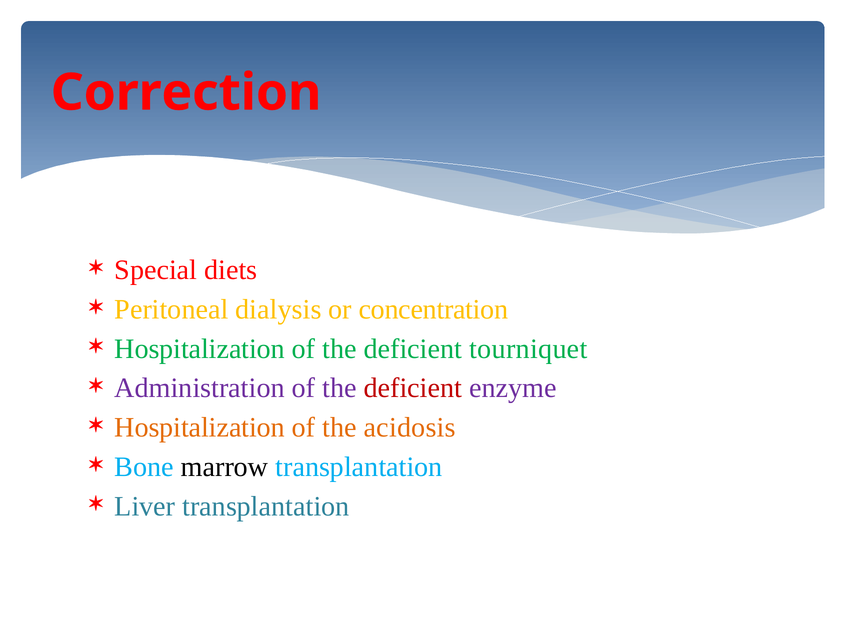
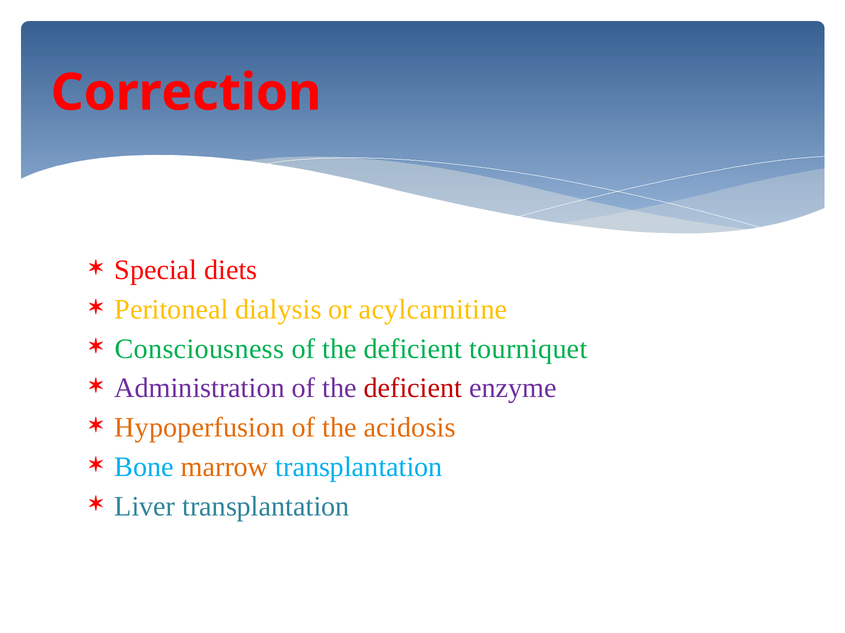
concentration: concentration -> acylcarnitine
Hospitalization at (200, 349): Hospitalization -> Consciousness
Hospitalization at (200, 428): Hospitalization -> Hypoperfusion
marrow colour: black -> orange
